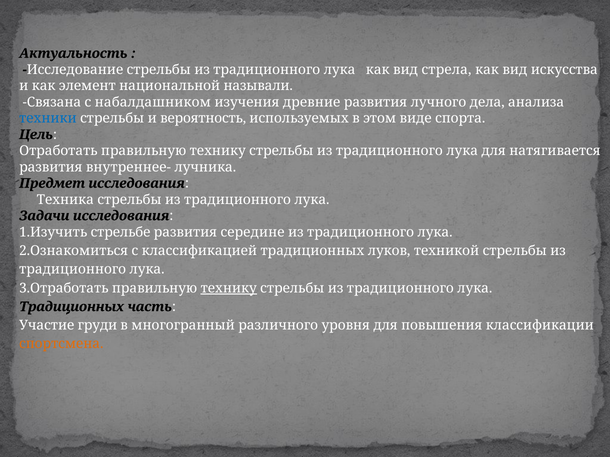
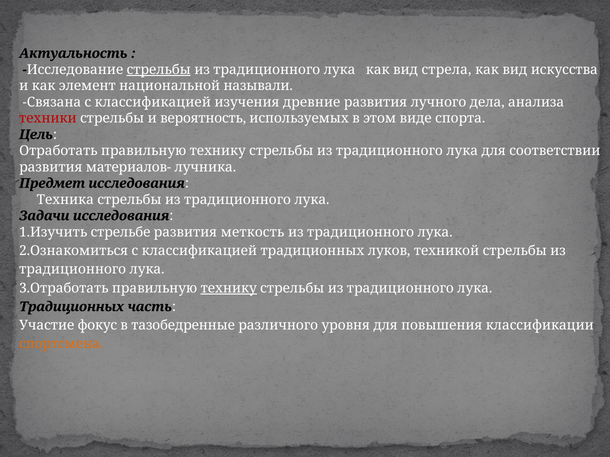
стрельбы at (159, 70) underline: none -> present
Связана с набалдашником: набалдашником -> классификацией
техники colour: blue -> red
натягивается: натягивается -> соответствии
внутреннее-: внутреннее- -> материалов-
середине: середине -> меткость
груди: груди -> фокус
многогранный: многогранный -> тазобедренные
